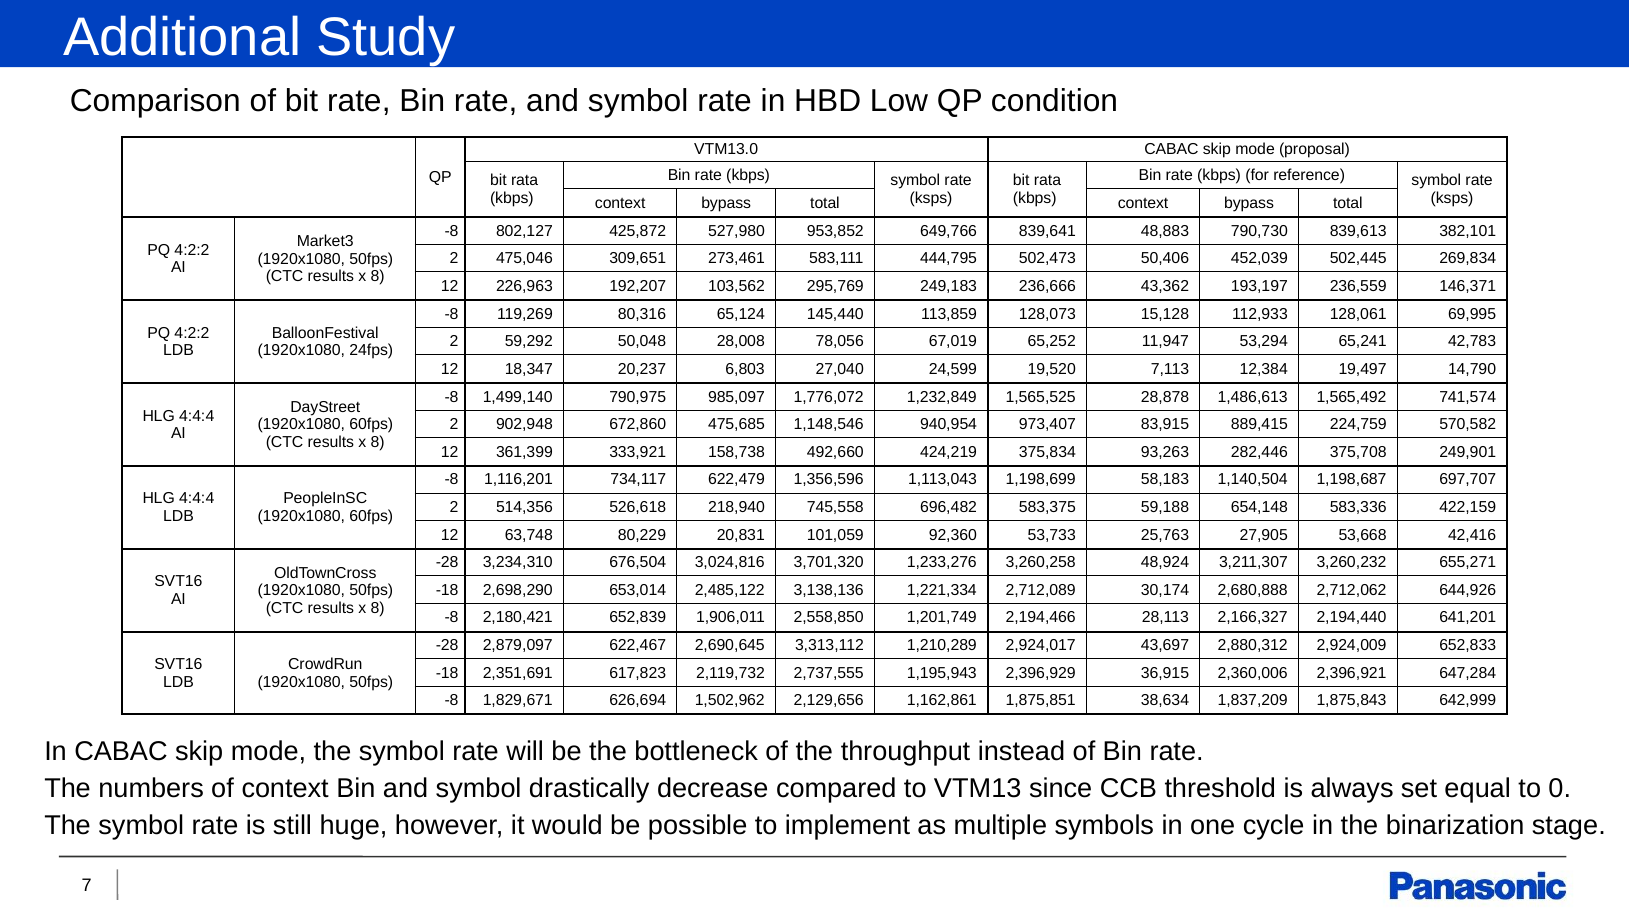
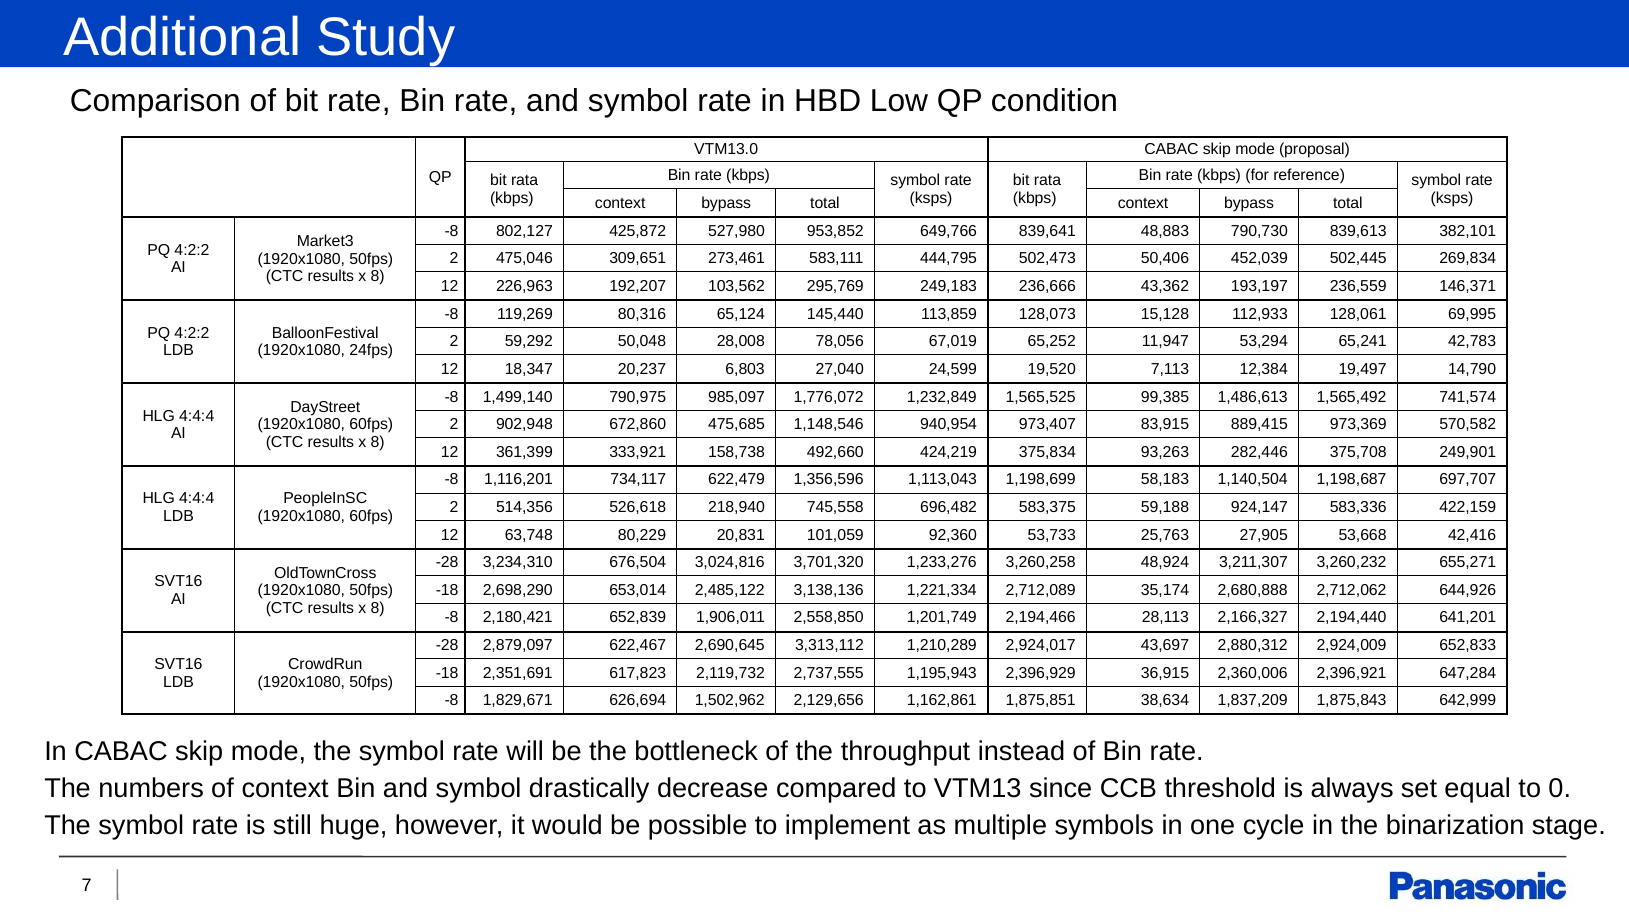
28,878: 28,878 -> 99,385
224,759: 224,759 -> 973,369
654,148: 654,148 -> 924,147
30,174: 30,174 -> 35,174
